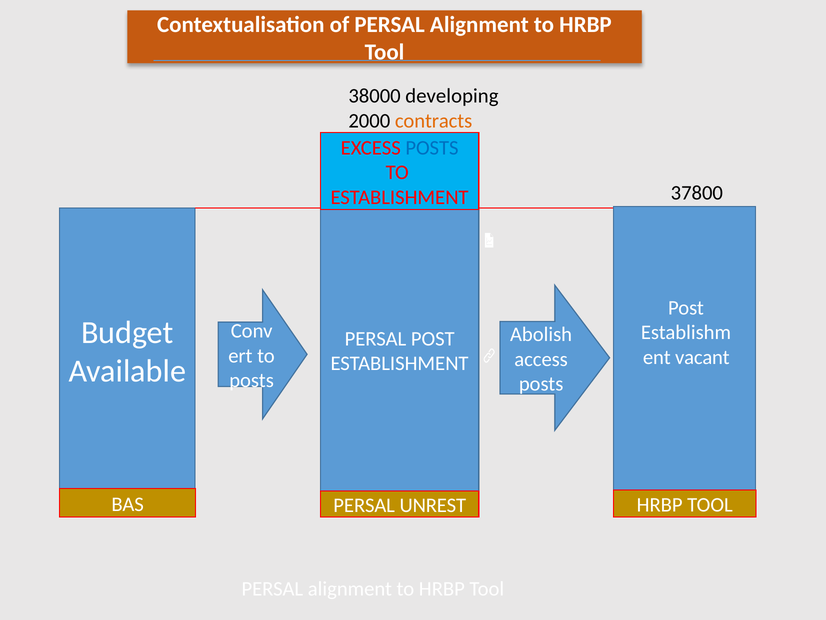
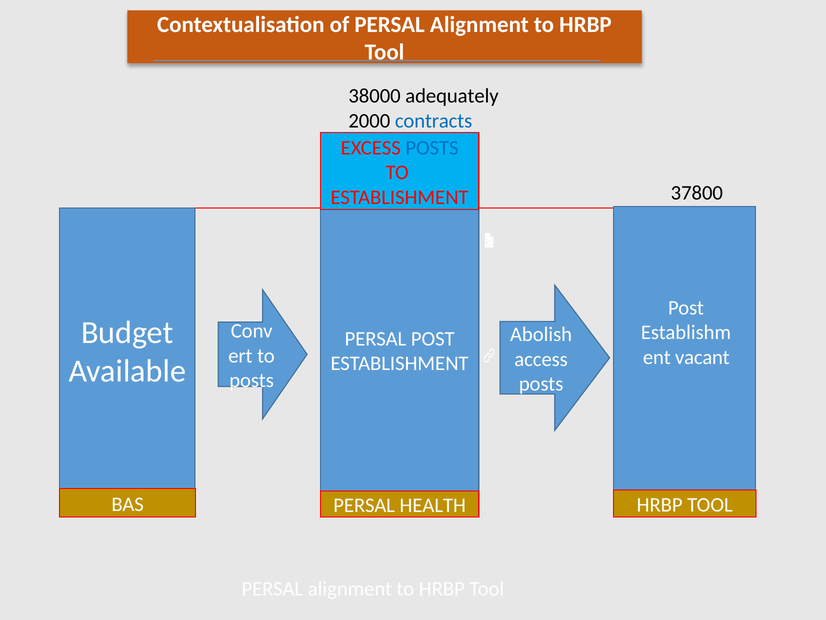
developing: developing -> adequately
contracts colour: orange -> blue
UNREST: UNREST -> HEALTH
